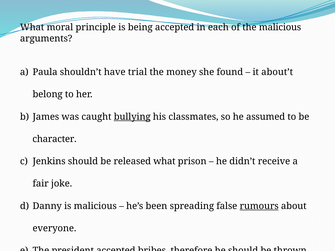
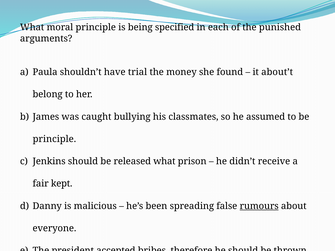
being accepted: accepted -> specified
the malicious: malicious -> punished
bullying underline: present -> none
character at (55, 139): character -> principle
fair joke: joke -> kept
